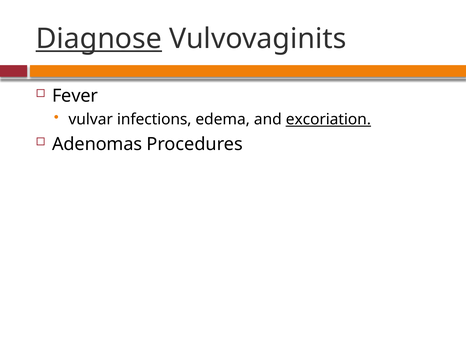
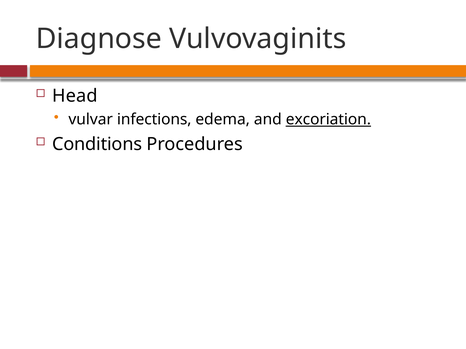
Diagnose underline: present -> none
Fever: Fever -> Head
Adenomas: Adenomas -> Conditions
